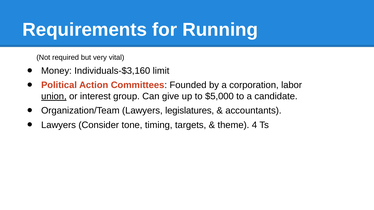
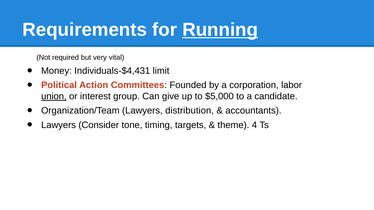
Running underline: none -> present
Individuals-$3,160: Individuals-$3,160 -> Individuals-$4,431
legislatures: legislatures -> distribution
